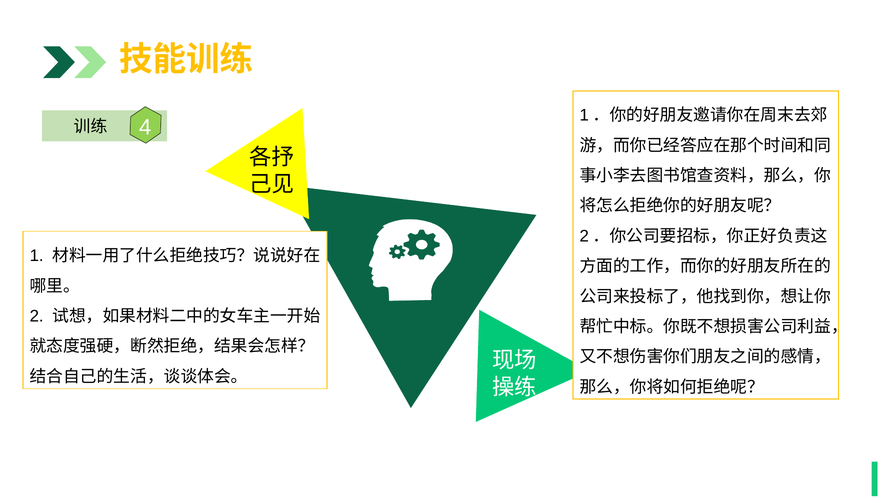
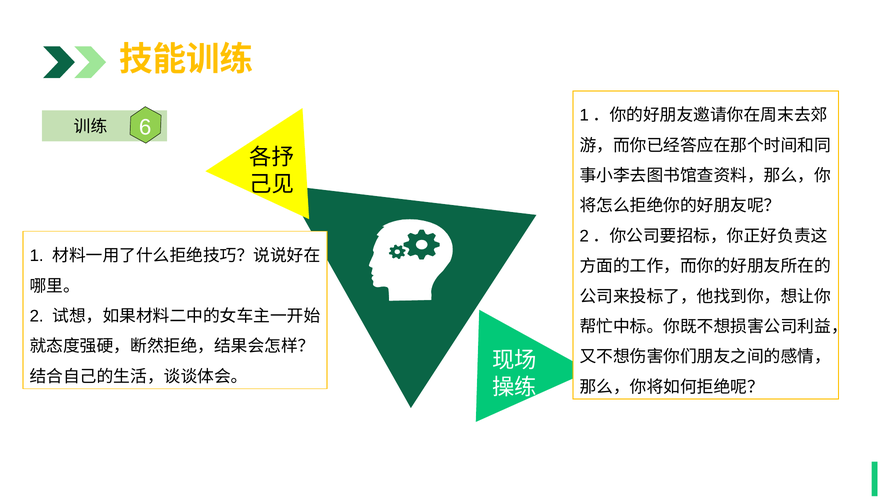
4: 4 -> 6
